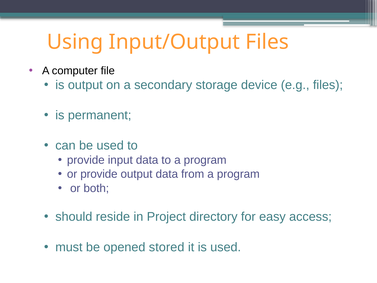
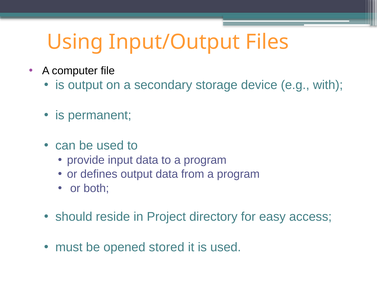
e.g files: files -> with
or provide: provide -> defines
